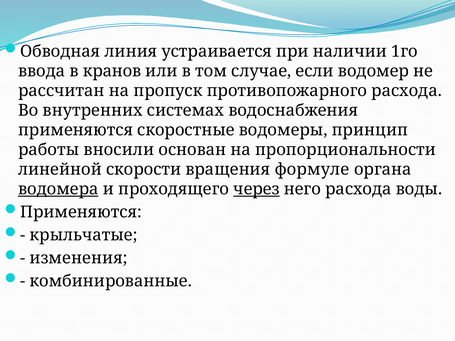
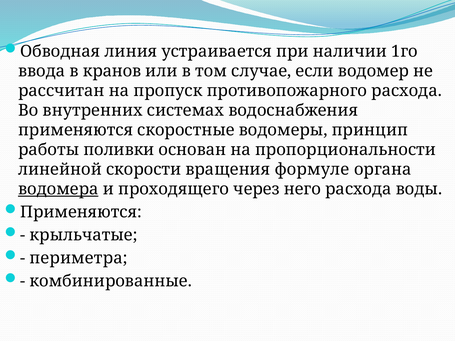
вносили: вносили -> поливки
через underline: present -> none
изменения: изменения -> периметра
